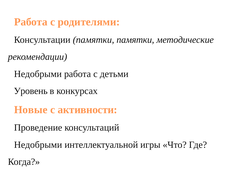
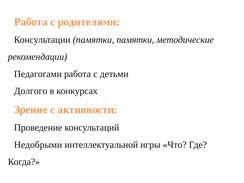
Недобрыми at (38, 74): Недобрыми -> Педагогами
Уровень: Уровень -> Долгого
Новые: Новые -> Зрение
